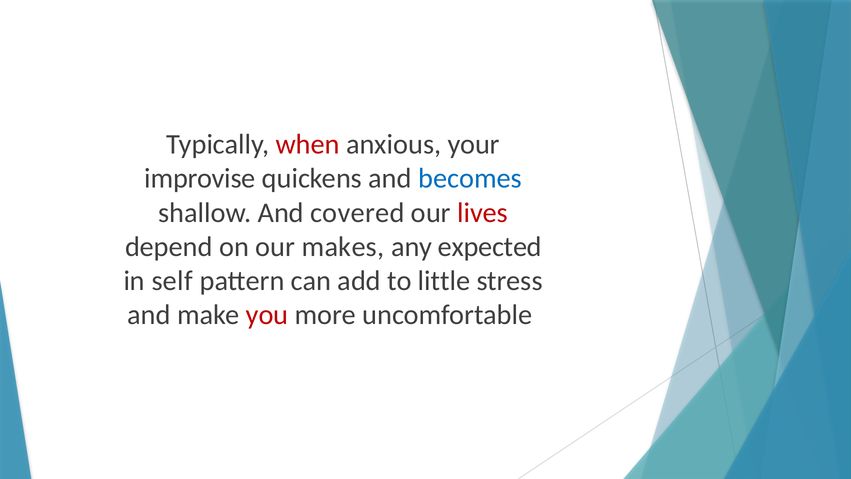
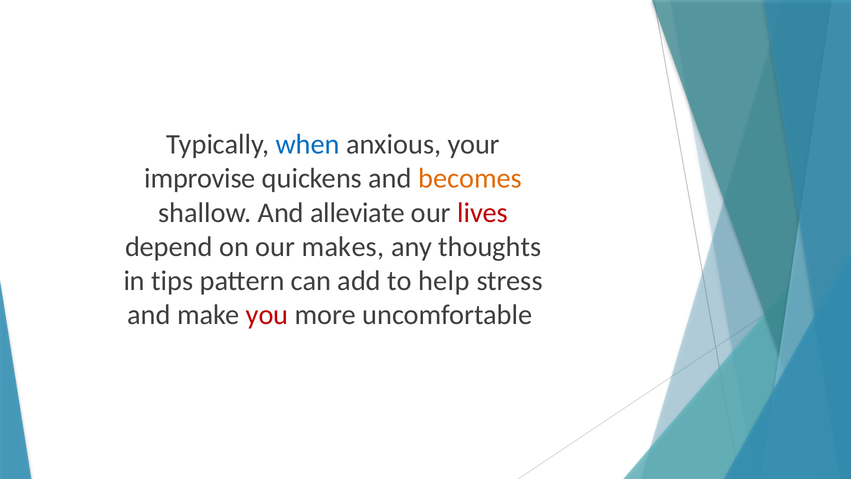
when colour: red -> blue
becomes colour: blue -> orange
covered: covered -> alleviate
expected: expected -> thoughts
self: self -> tips
little: little -> help
